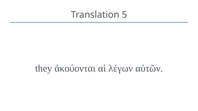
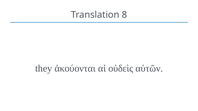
5: 5 -> 8
λέγων: λέγων -> οὐδεὶς
